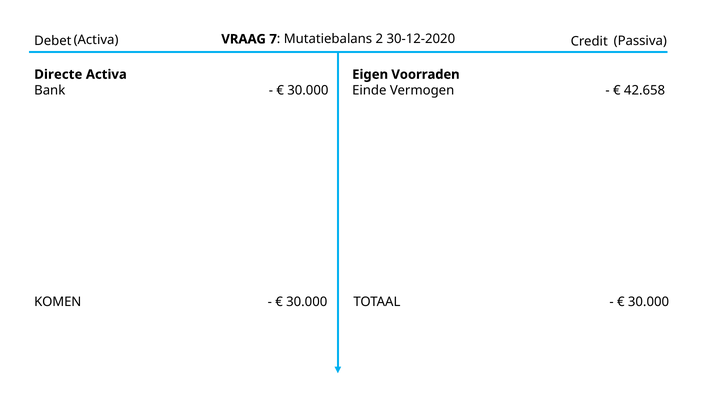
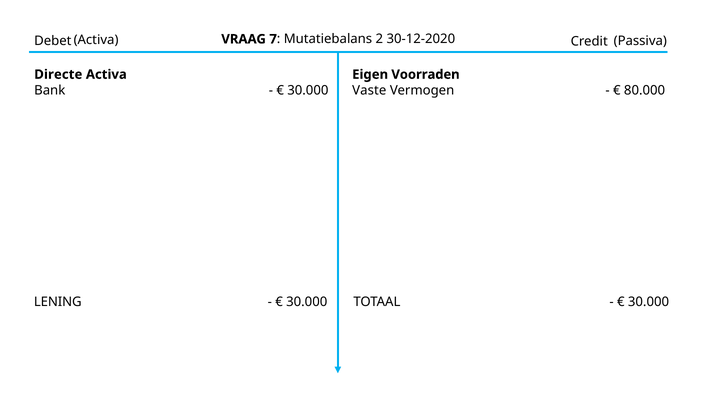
Einde: Einde -> Vaste
42.658: 42.658 -> 80.000
KOMEN: KOMEN -> LENING
